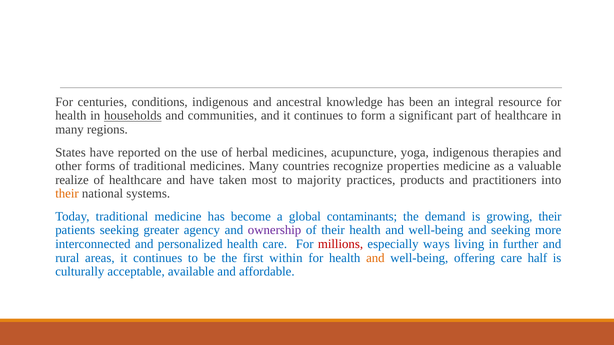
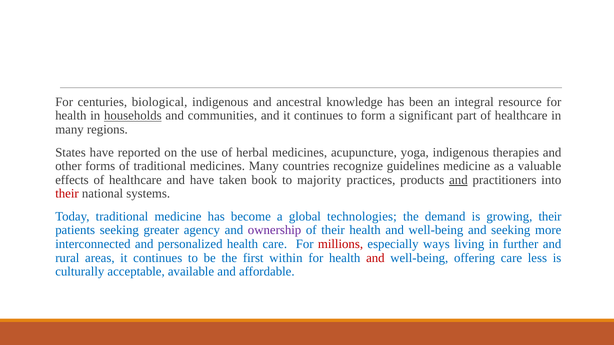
conditions: conditions -> biological
properties: properties -> guidelines
realize: realize -> effects
most: most -> book
and at (458, 180) underline: none -> present
their at (67, 194) colour: orange -> red
contaminants: contaminants -> technologies
and at (375, 258) colour: orange -> red
half: half -> less
